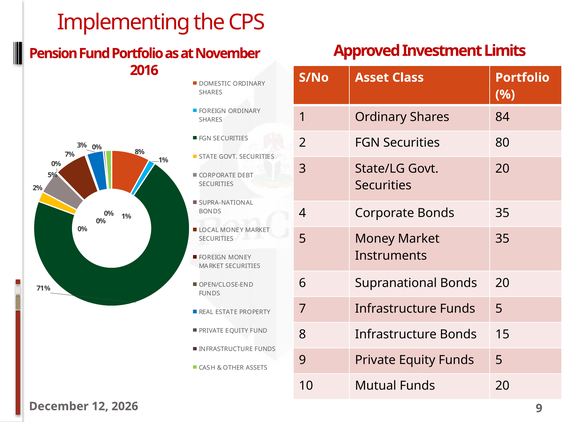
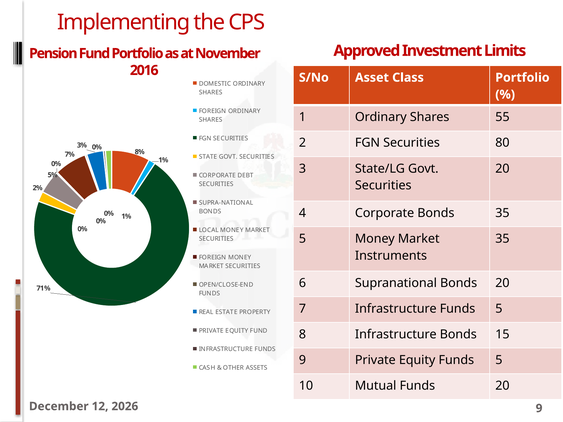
84: 84 -> 55
